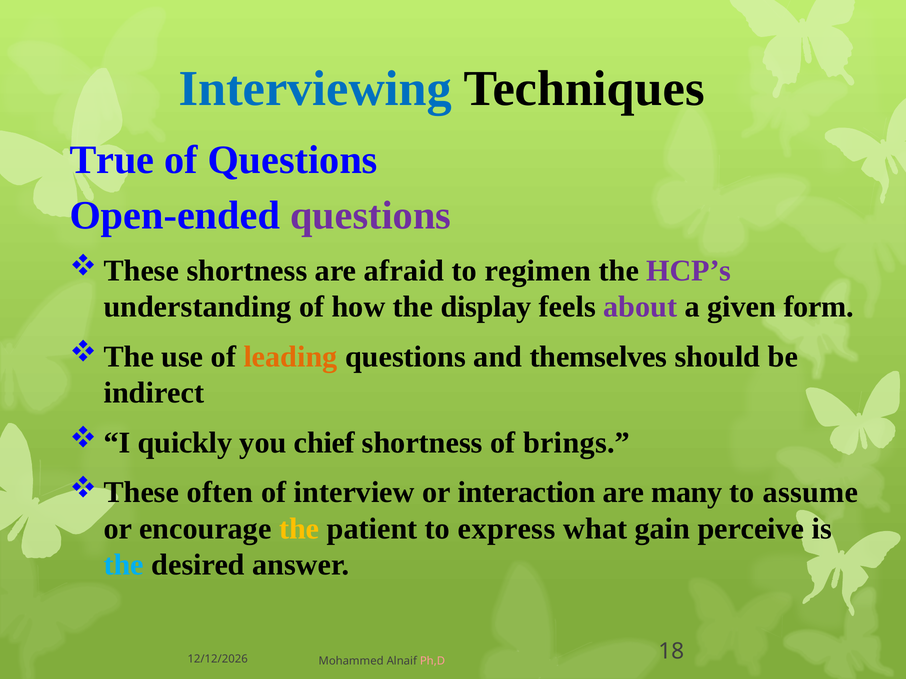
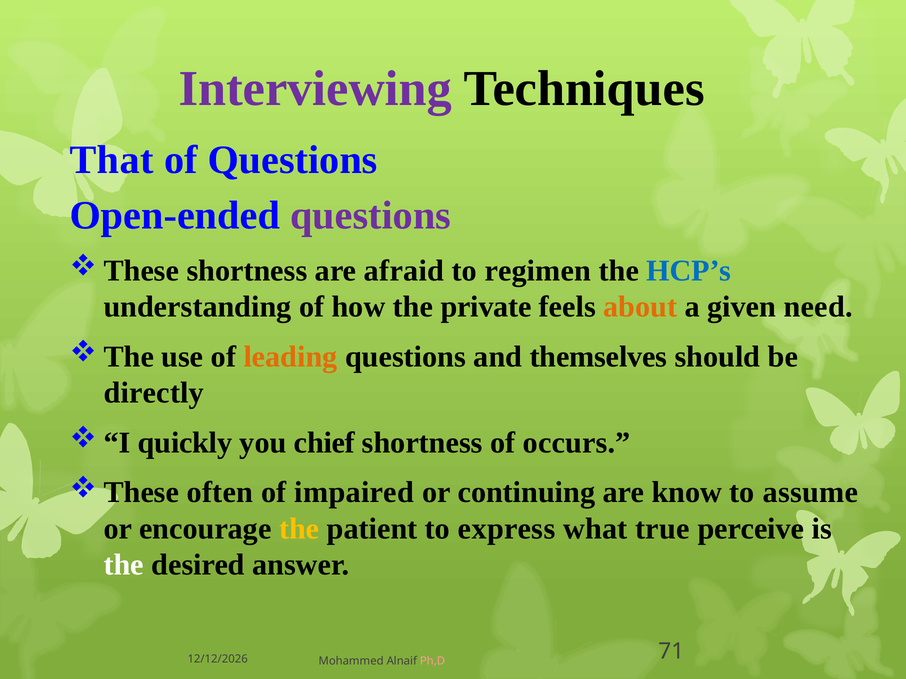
Interviewing colour: blue -> purple
True: True -> That
HCP’s colour: purple -> blue
display: display -> private
about colour: purple -> orange
form: form -> need
indirect: indirect -> directly
brings: brings -> occurs
interview: interview -> impaired
interaction: interaction -> continuing
many: many -> know
gain: gain -> true
the at (124, 565) colour: light blue -> white
18: 18 -> 71
